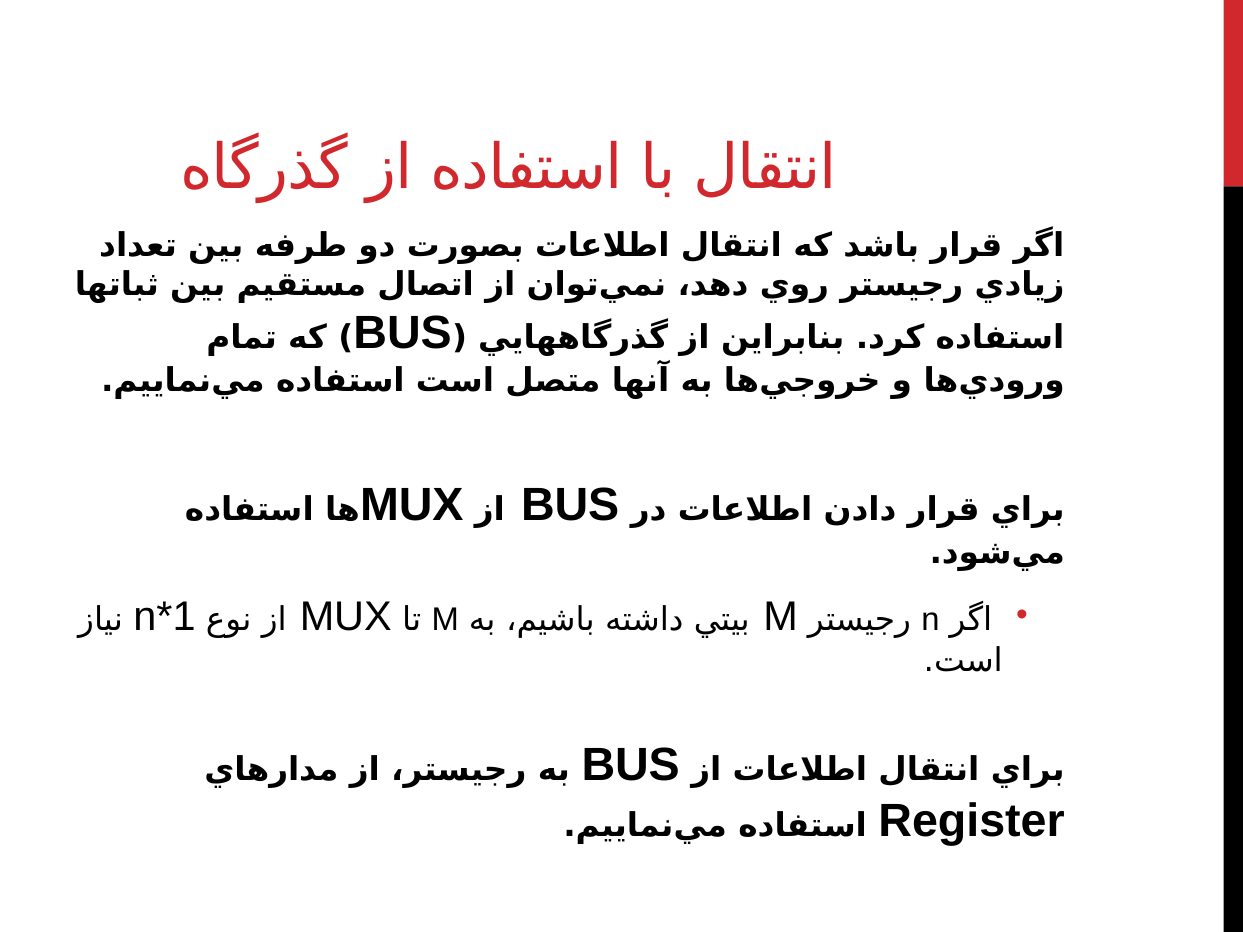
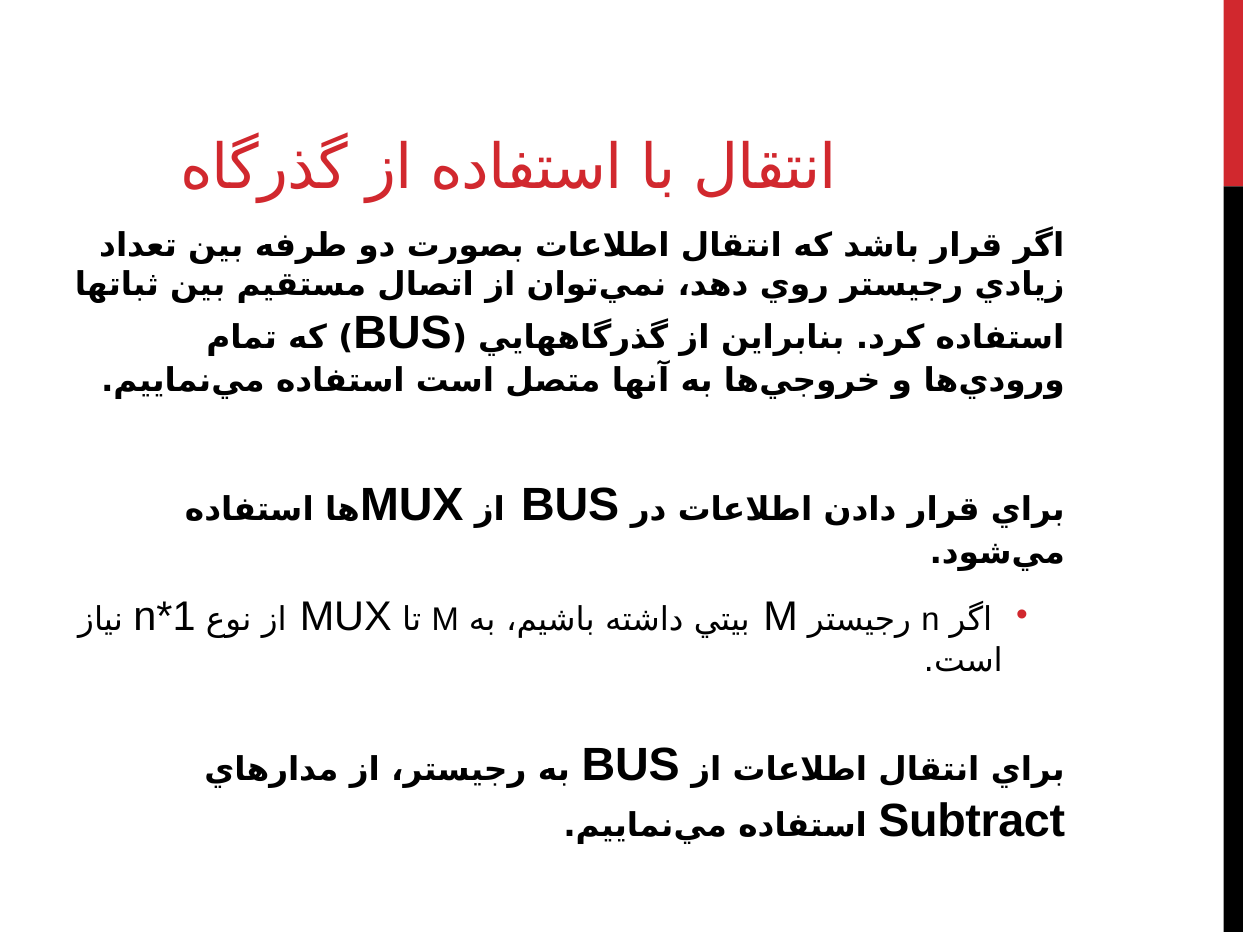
Register: Register -> Subtract
